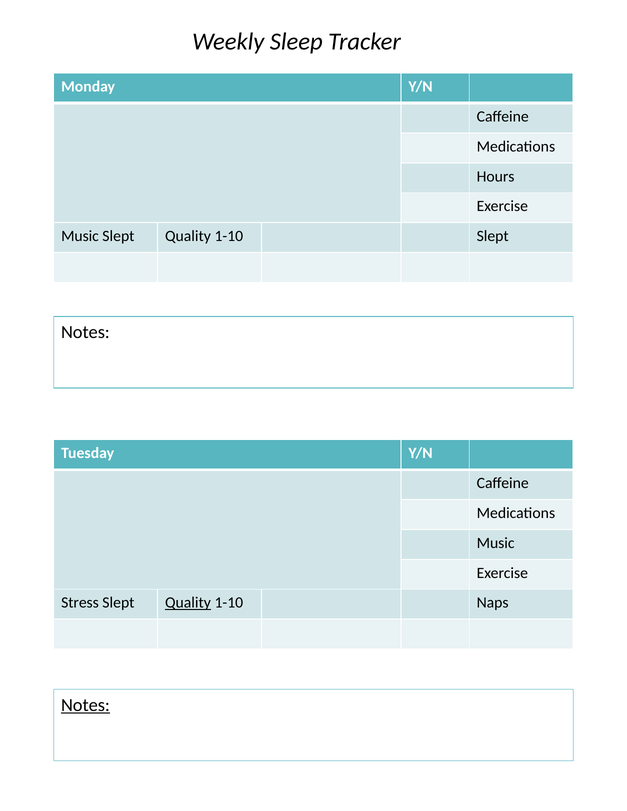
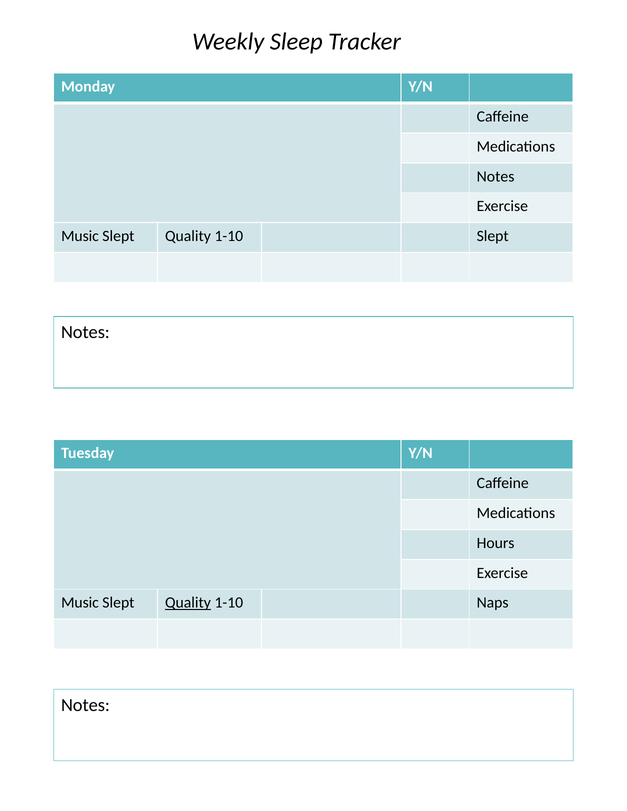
Hours at (496, 176): Hours -> Notes
Music at (496, 543): Music -> Hours
Stress at (80, 603): Stress -> Music
Notes at (85, 705) underline: present -> none
